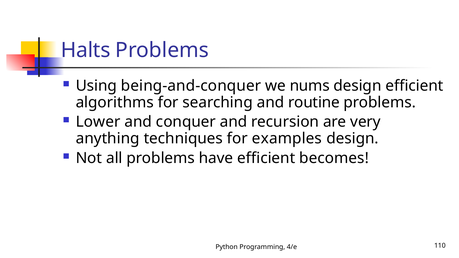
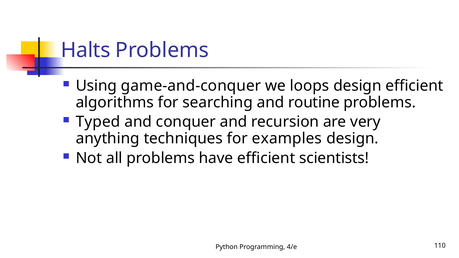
being-and-conquer: being-and-conquer -> game-and-conquer
nums: nums -> loops
Lower: Lower -> Typed
becomes: becomes -> scientists
